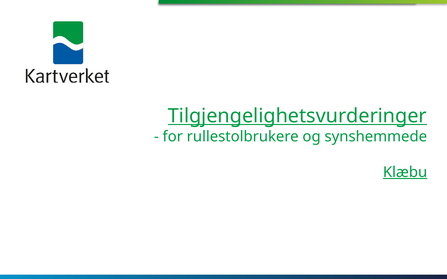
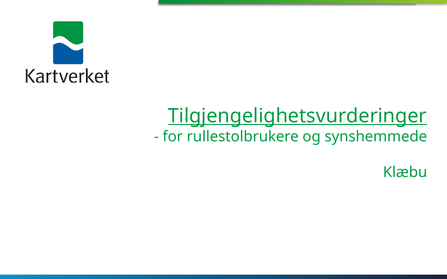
Klæbu underline: present -> none
